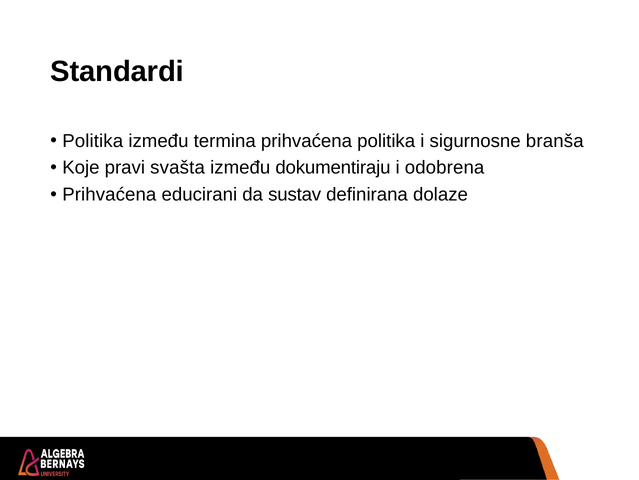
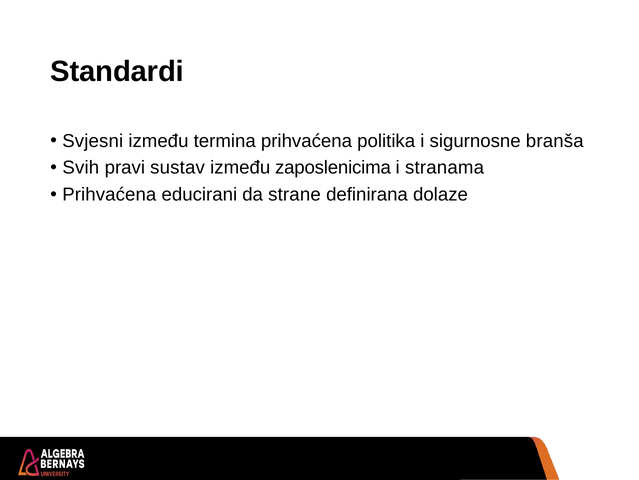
Politika at (93, 141): Politika -> Svjesni
Koje: Koje -> Svih
svašta: svašta -> sustav
dokumentiraju: dokumentiraju -> zaposlenicima
odobrena: odobrena -> stranama
sustav: sustav -> strane
